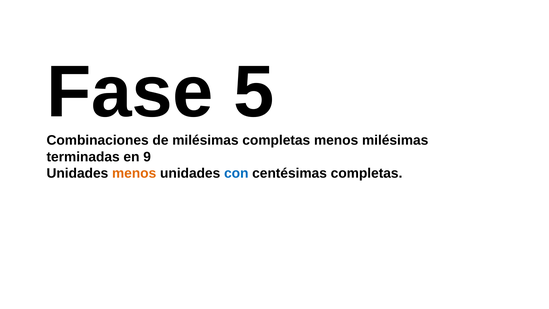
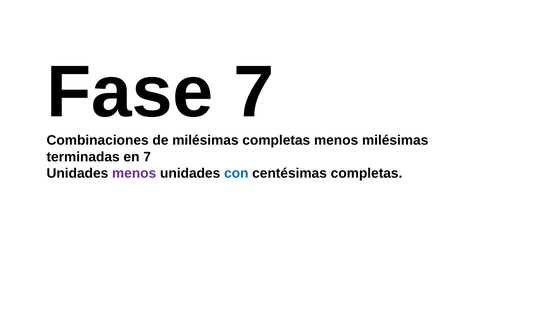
Fase 5: 5 -> 7
en 9: 9 -> 7
menos at (134, 173) colour: orange -> purple
